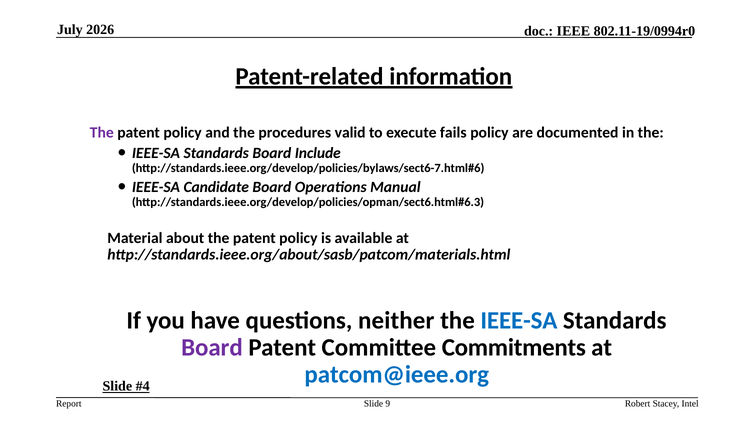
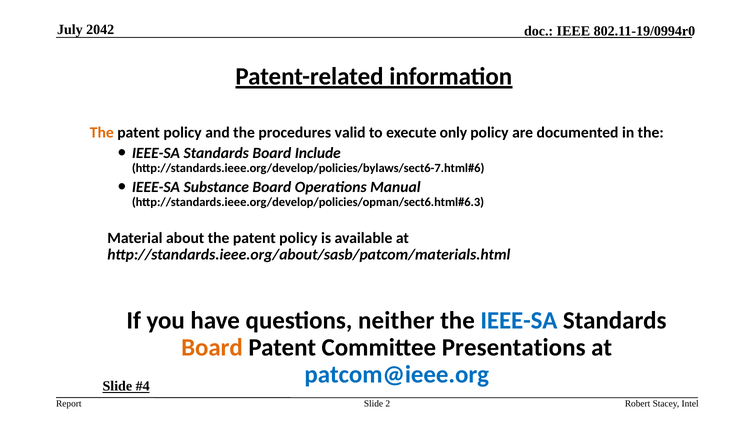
2026: 2026 -> 2042
The at (102, 133) colour: purple -> orange
fails: fails -> only
Candidate: Candidate -> Substance
Board at (212, 347) colour: purple -> orange
Commitments: Commitments -> Presentations
9: 9 -> 2
